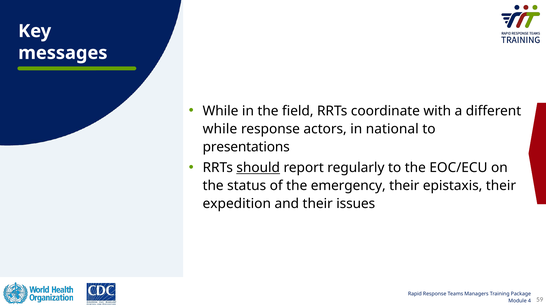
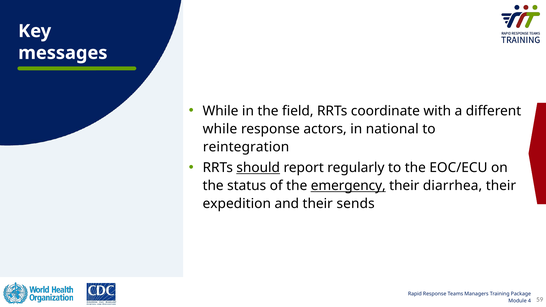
presentations: presentations -> reintegration
emergency underline: none -> present
epistaxis: epistaxis -> diarrhea
issues: issues -> sends
